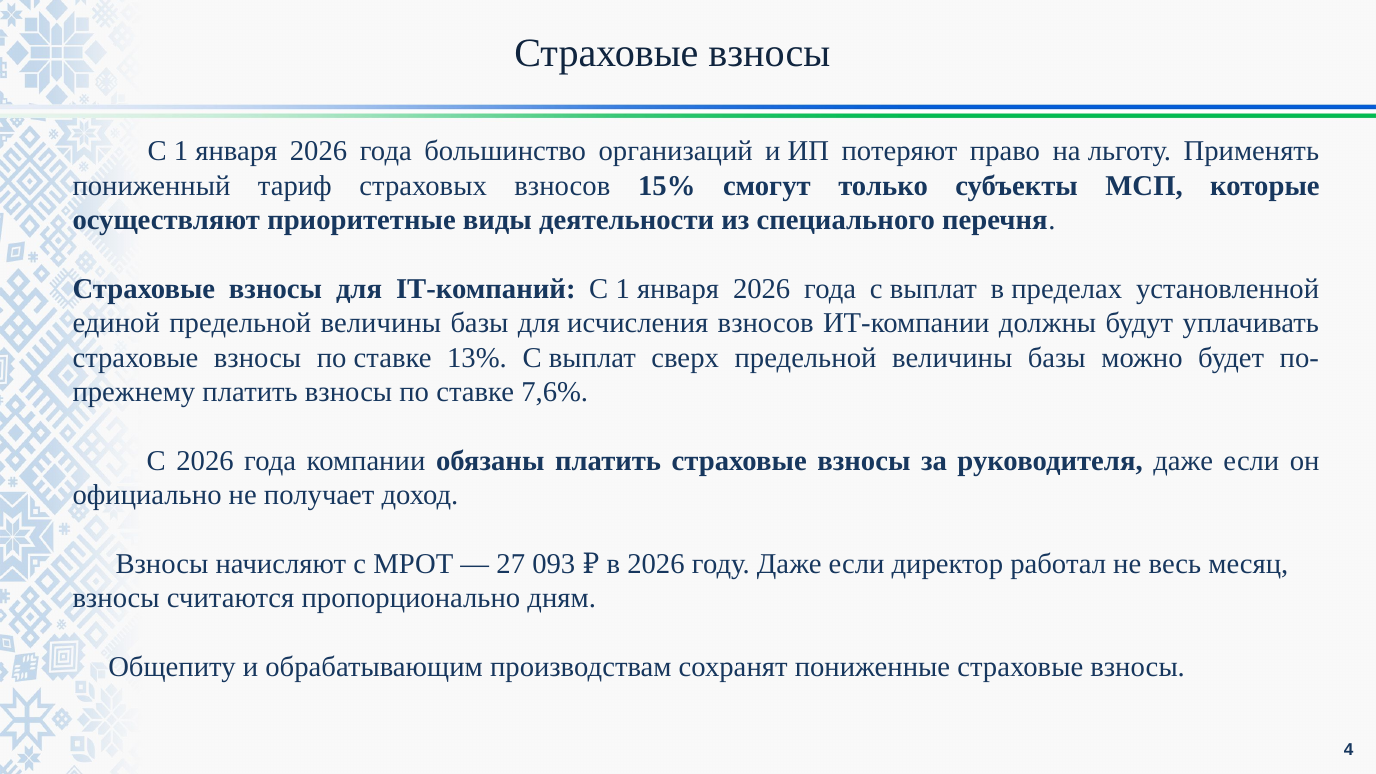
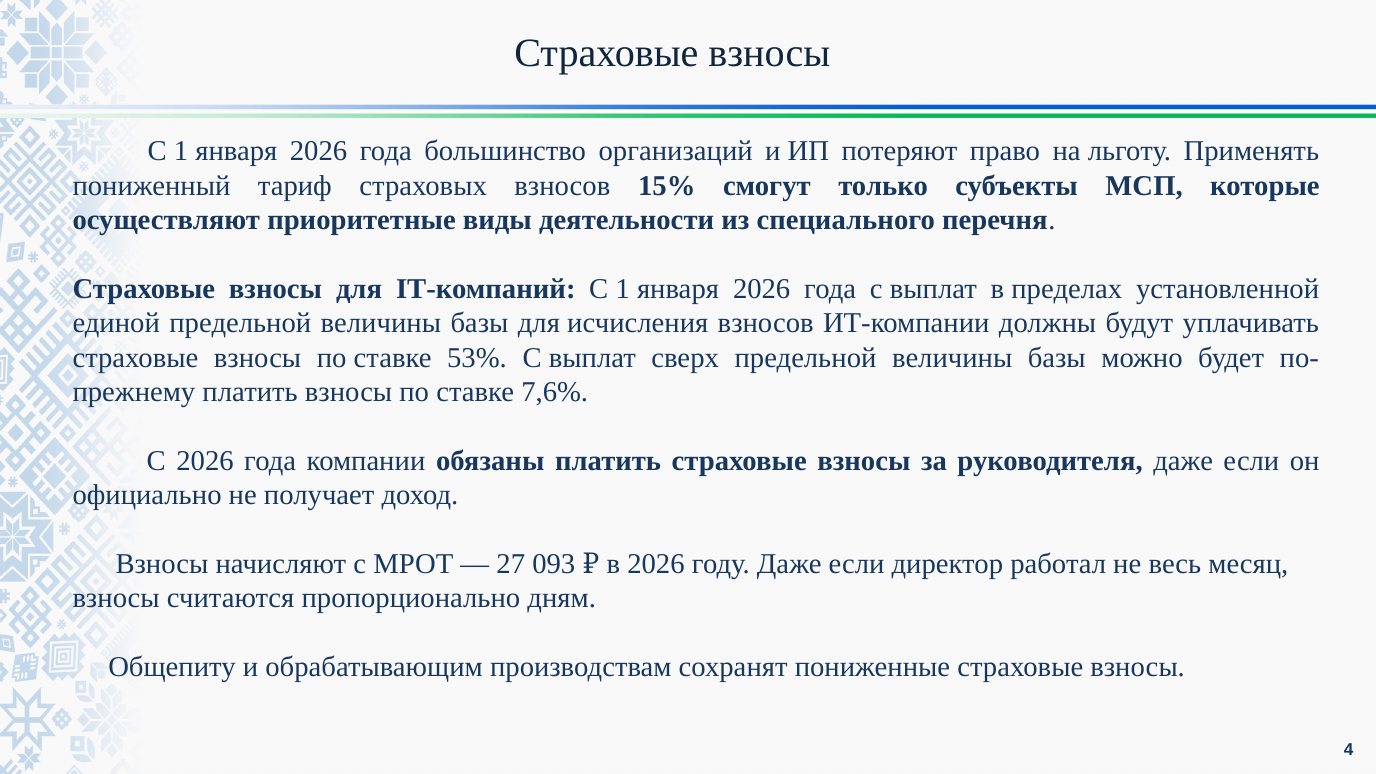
13%: 13% -> 53%
